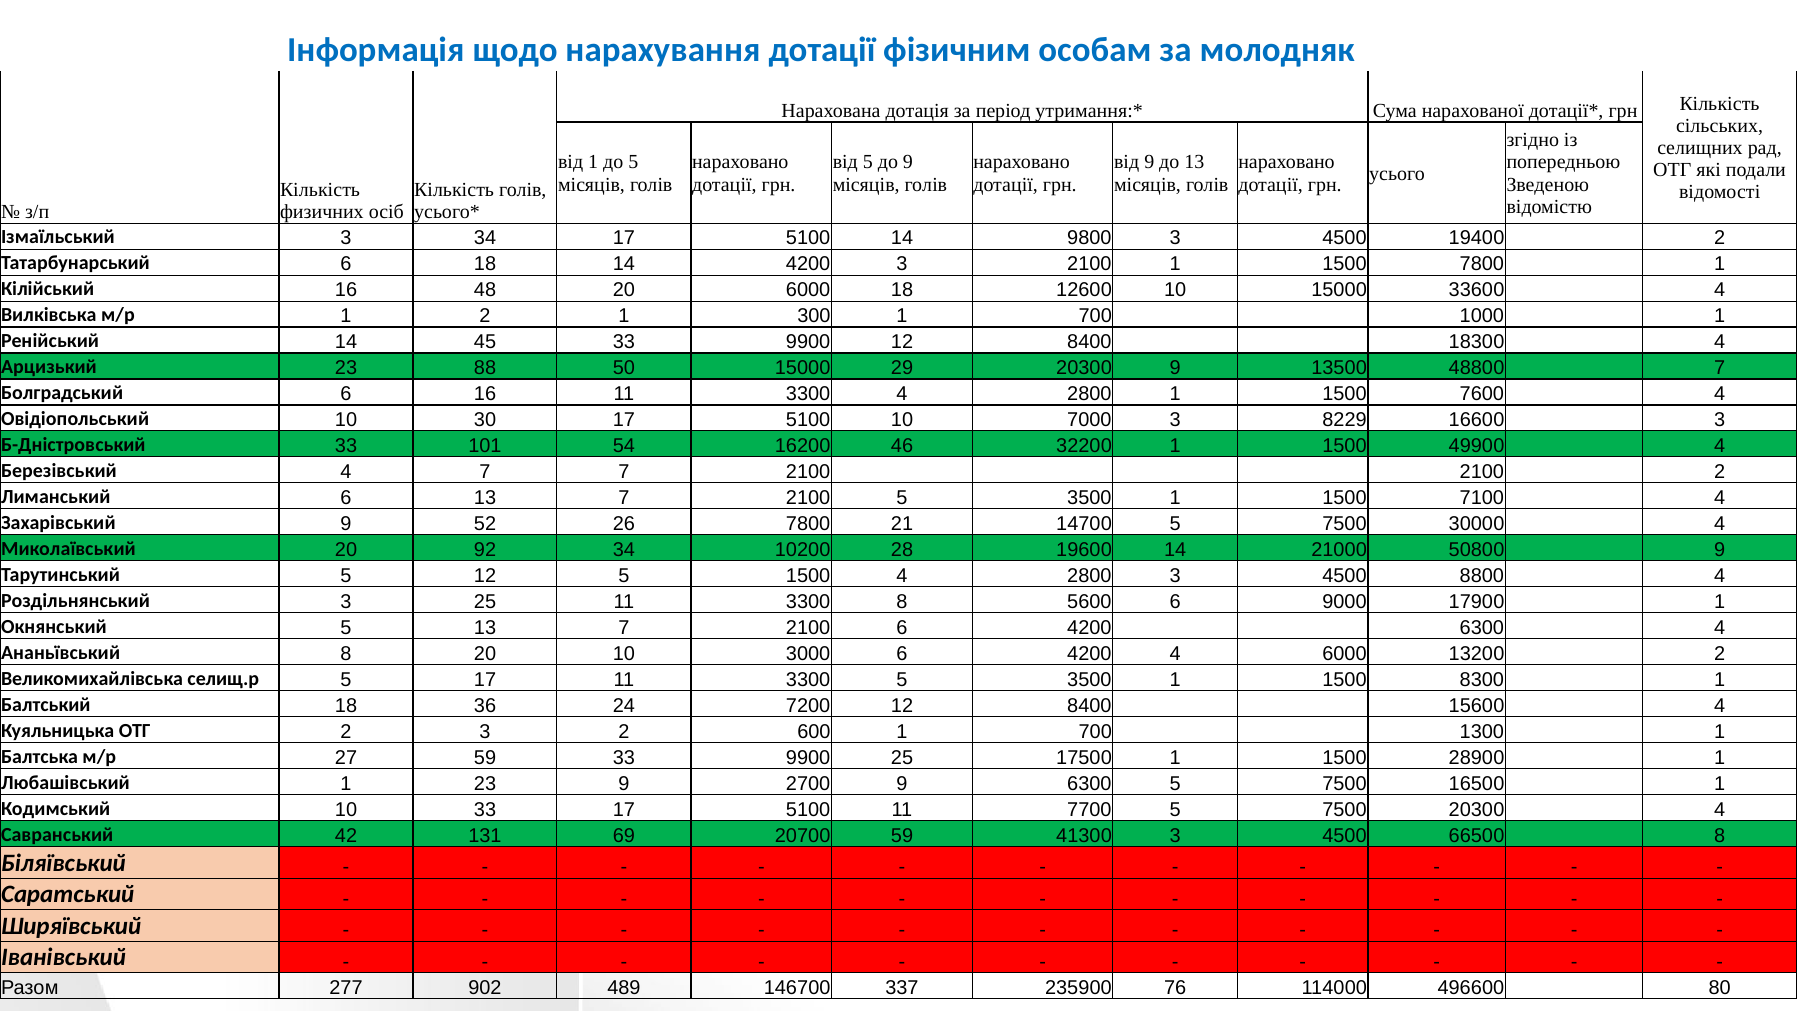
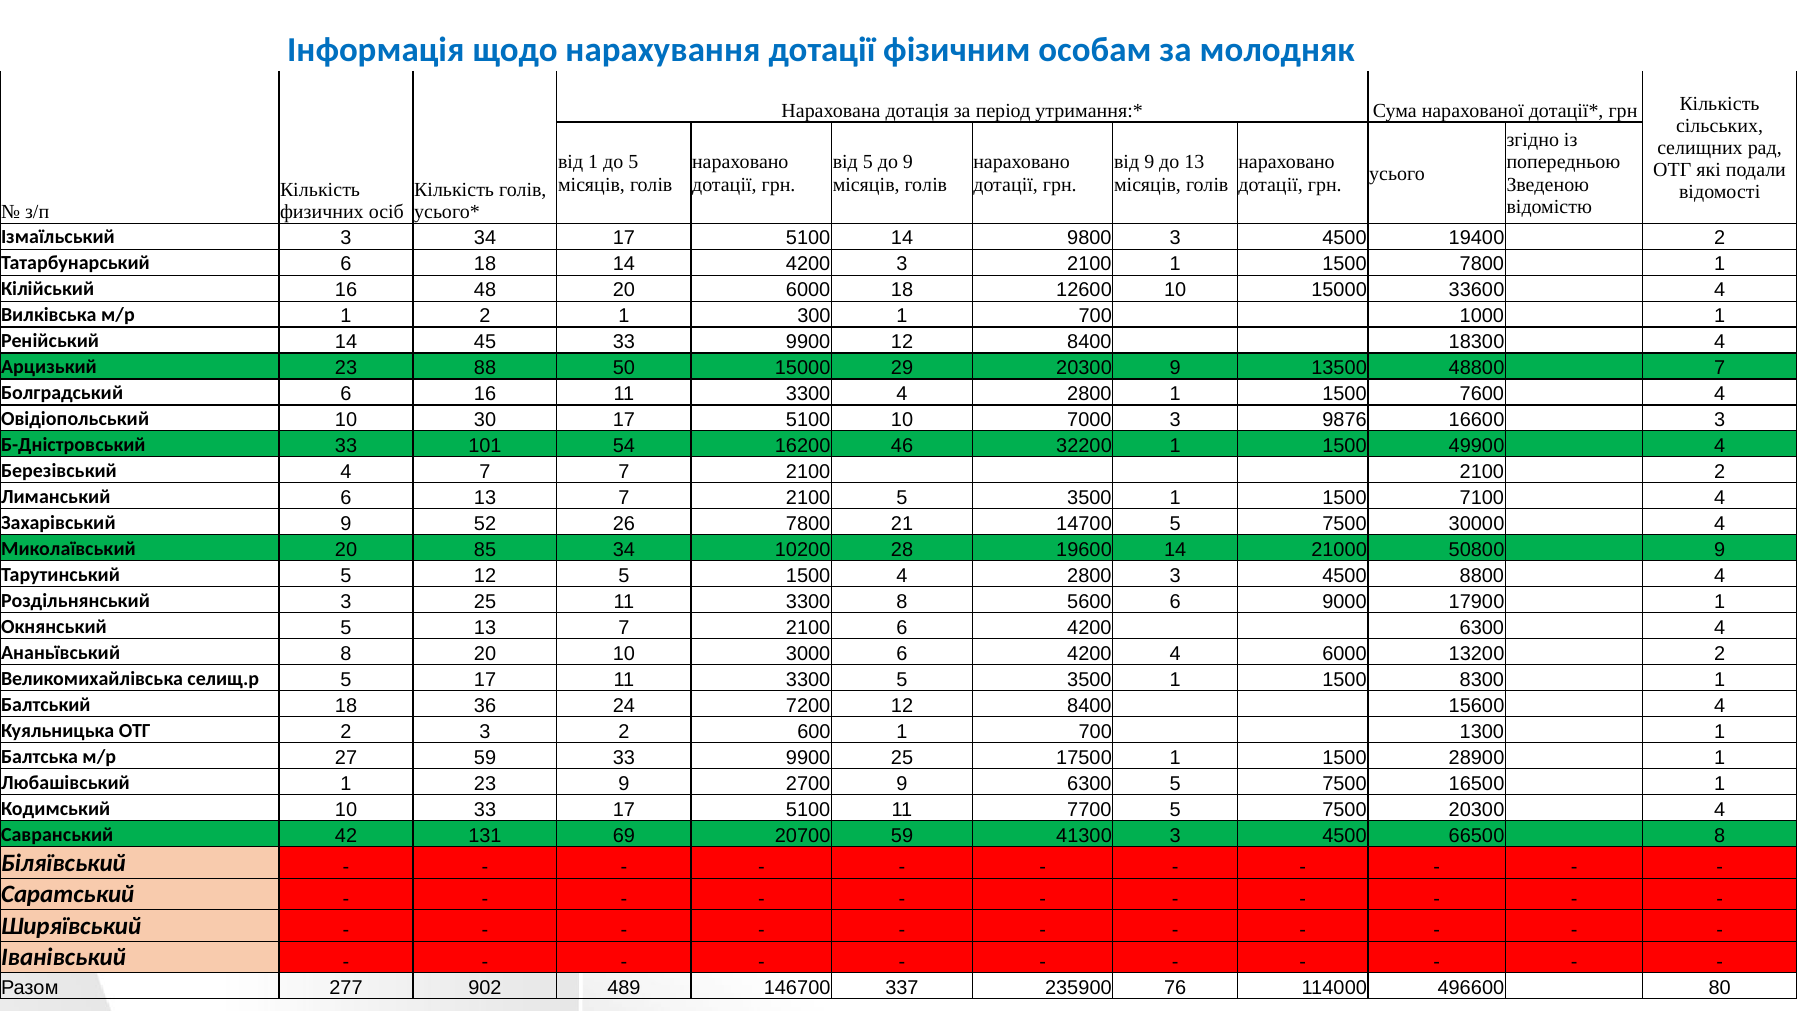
8229: 8229 -> 9876
92: 92 -> 85
